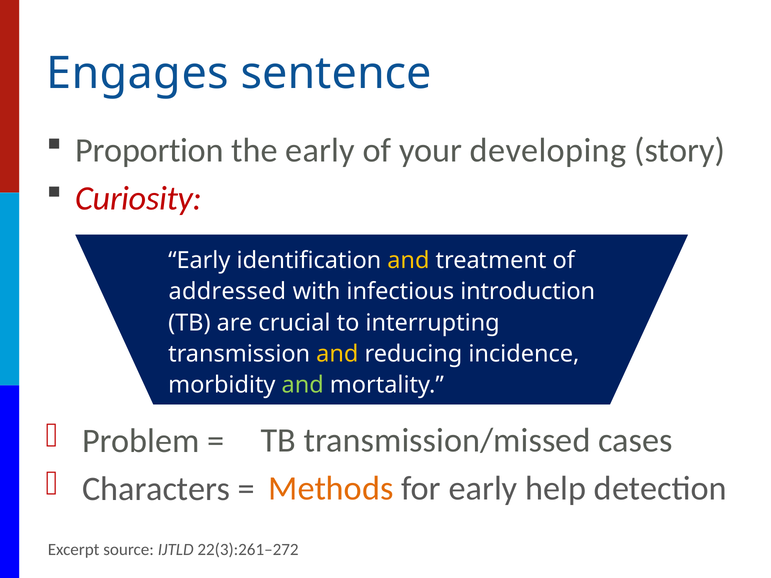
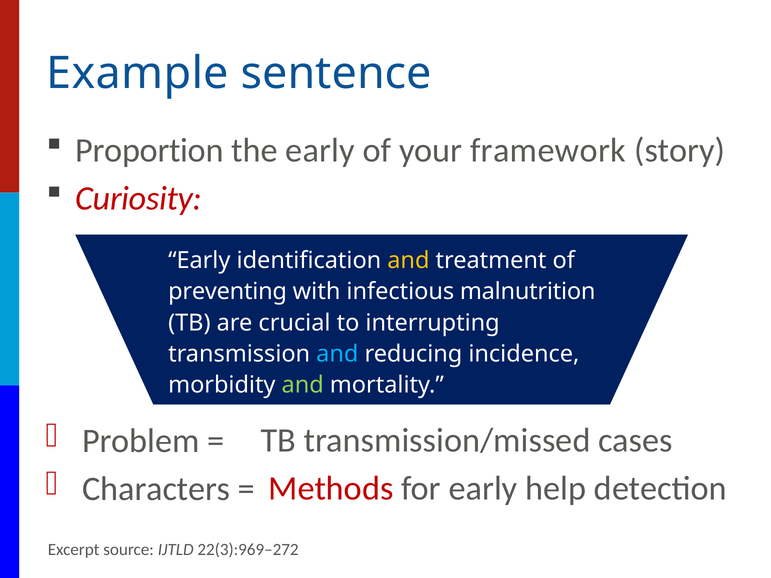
Engages: Engages -> Example
developing: developing -> framework
addressed: addressed -> preventing
introduction: introduction -> malnutrition
and at (337, 354) colour: yellow -> light blue
Methods colour: orange -> red
22(3):261–272: 22(3):261–272 -> 22(3):969–272
